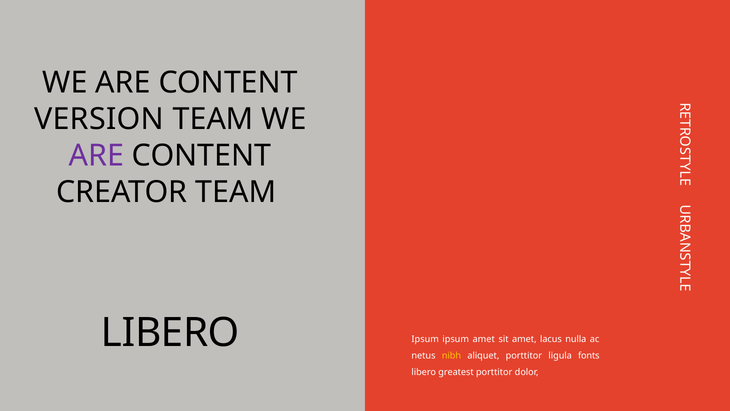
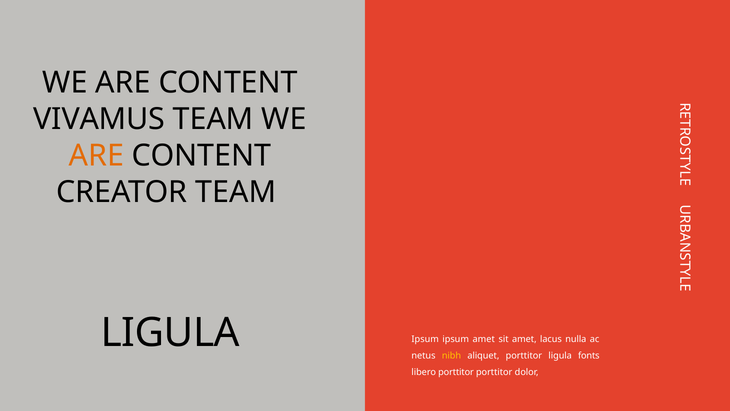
VERSION: VERSION -> VIVAMUS
ARE at (96, 156) colour: purple -> orange
LIBERO at (170, 332): LIBERO -> LIGULA
libero greatest: greatest -> porttitor
